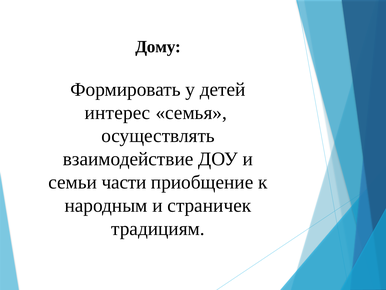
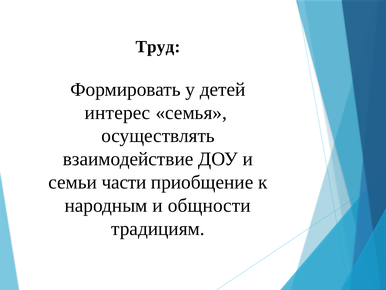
Дому: Дому -> Труд
страничек: страничек -> общности
